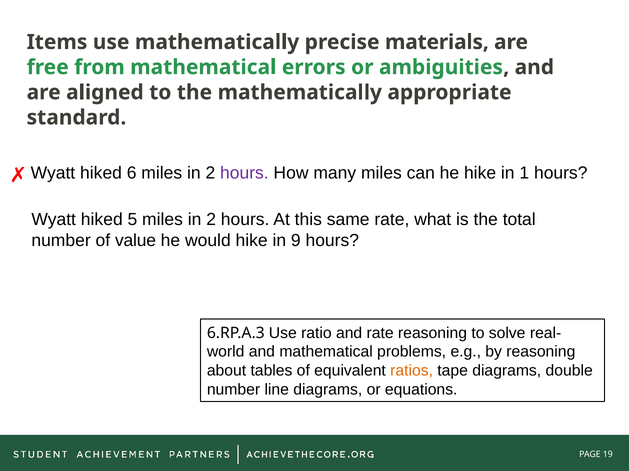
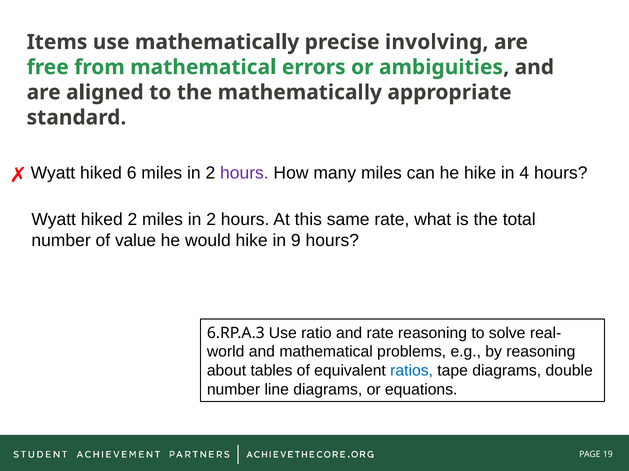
materials: materials -> involving
1: 1 -> 4
hiked 5: 5 -> 2
ratios colour: orange -> blue
